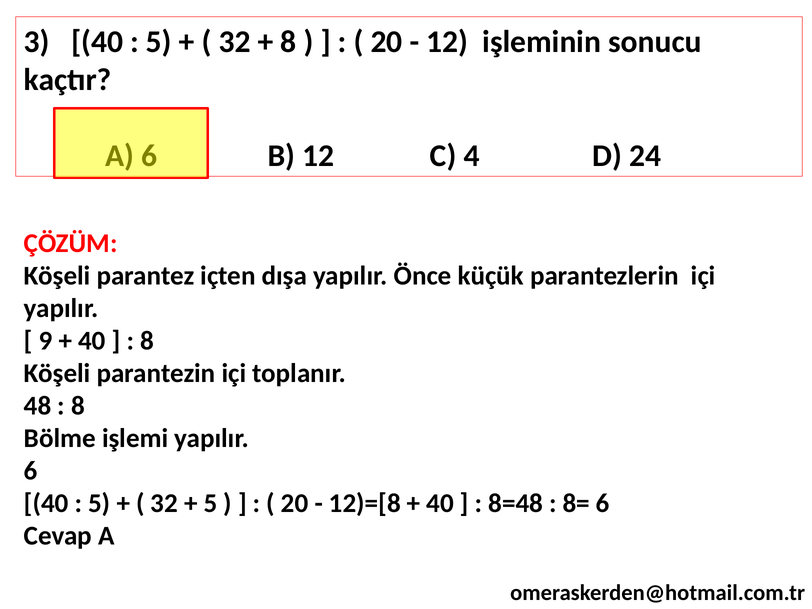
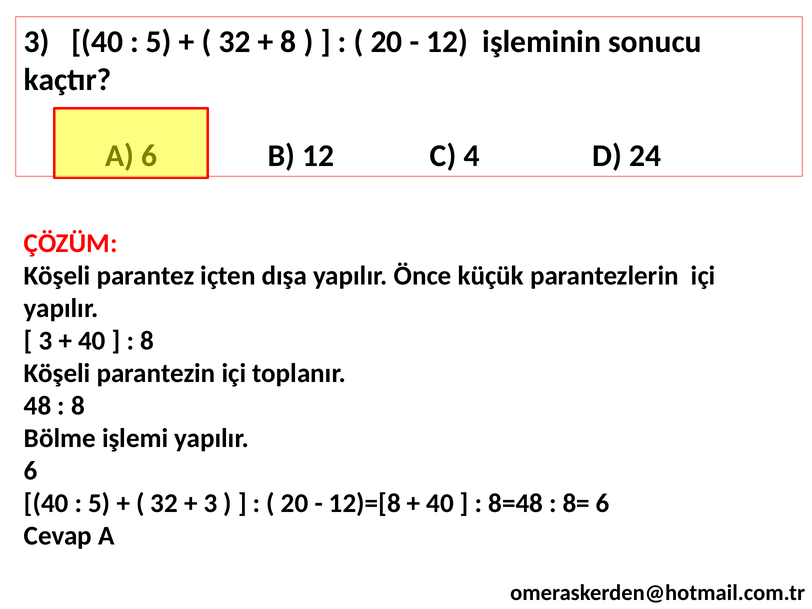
9 at (46, 341): 9 -> 3
5 at (210, 503): 5 -> 3
